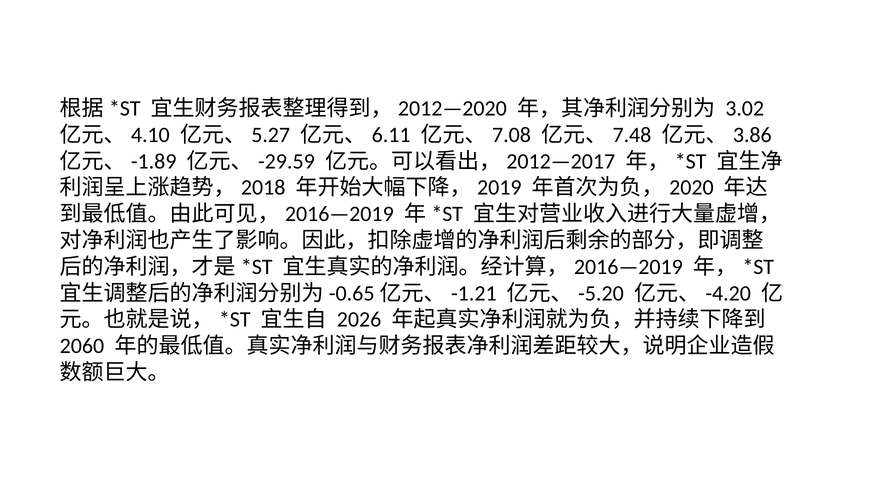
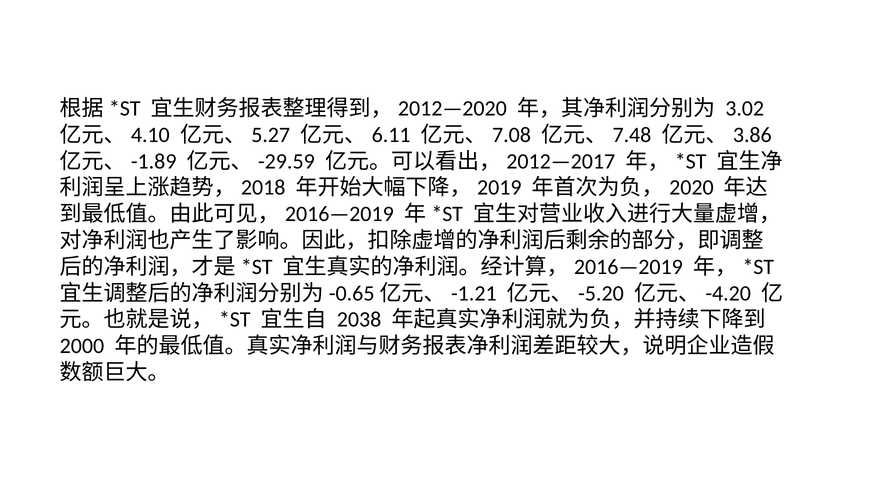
2026: 2026 -> 2038
2060: 2060 -> 2000
